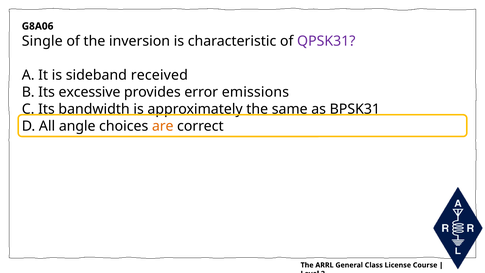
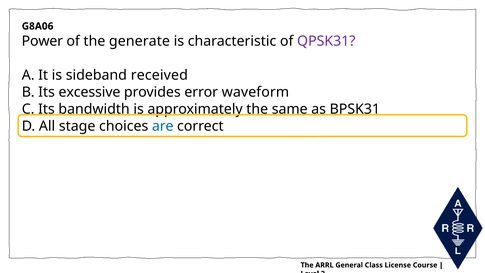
Single: Single -> Power
inversion: inversion -> generate
emissions: emissions -> waveform
angle: angle -> stage
are colour: orange -> blue
